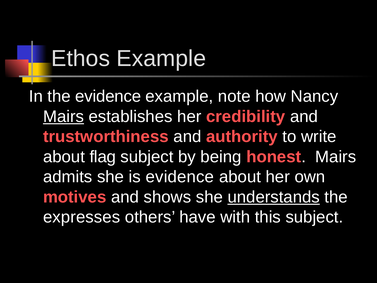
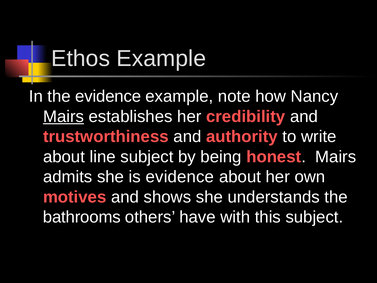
flag: flag -> line
understands underline: present -> none
expresses: expresses -> bathrooms
